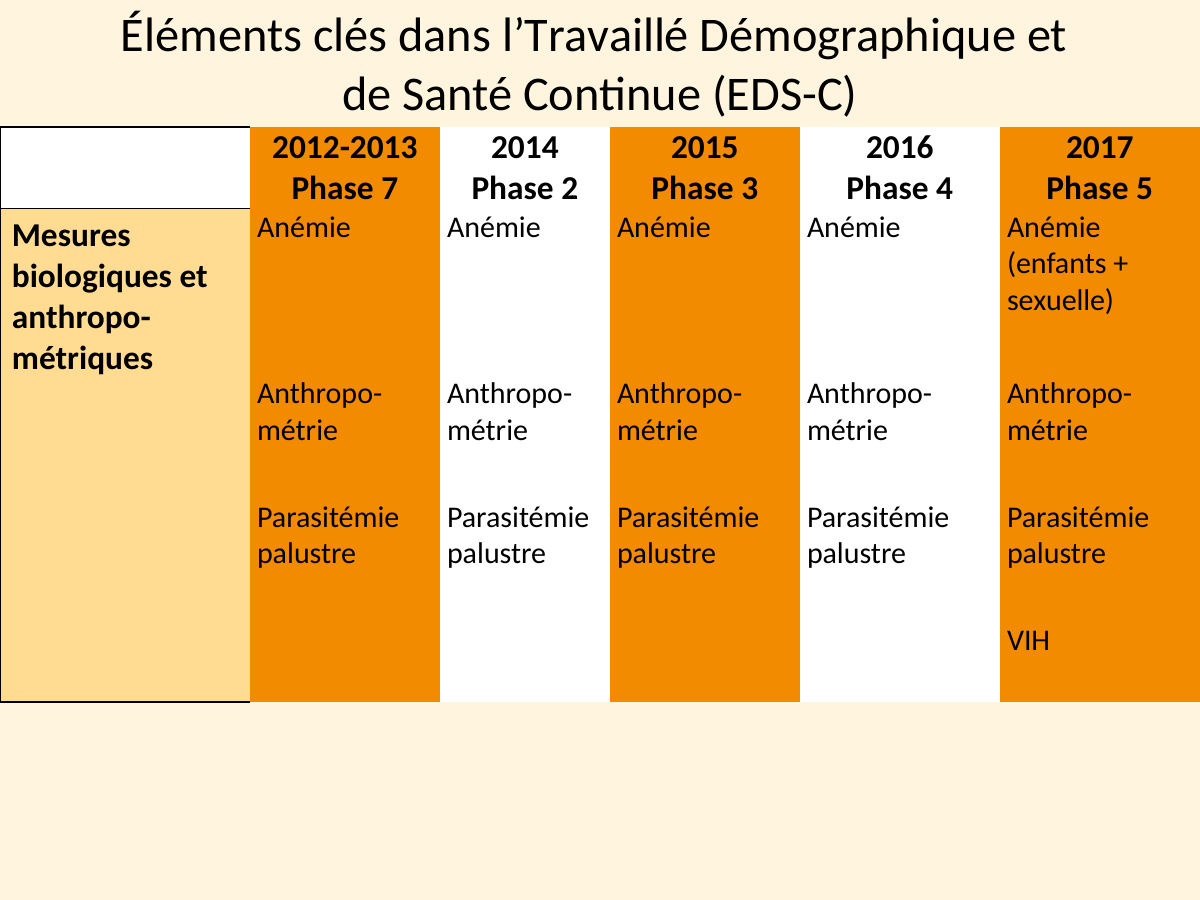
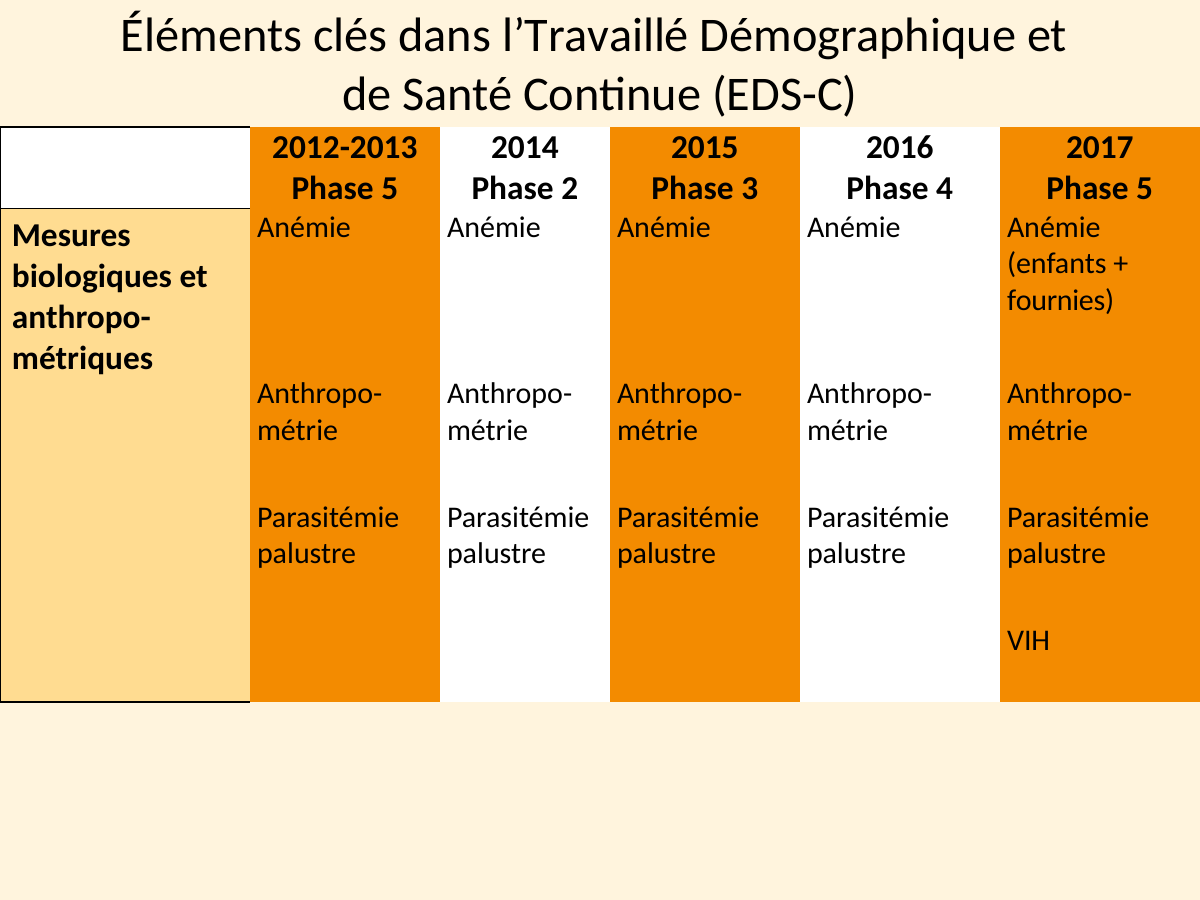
7 at (390, 189): 7 -> 5
sexuelle: sexuelle -> fournies
